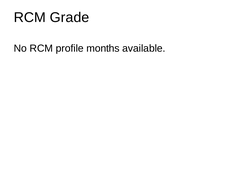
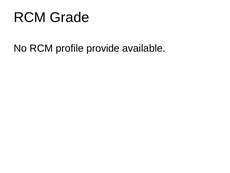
months: months -> provide
